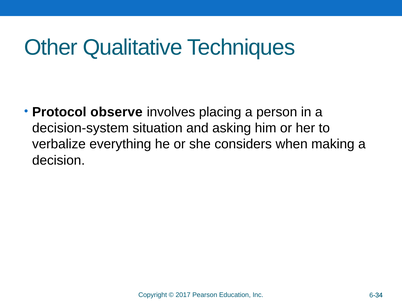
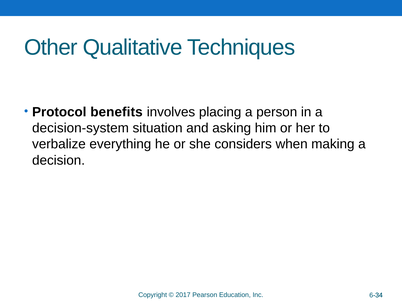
observe: observe -> benefits
